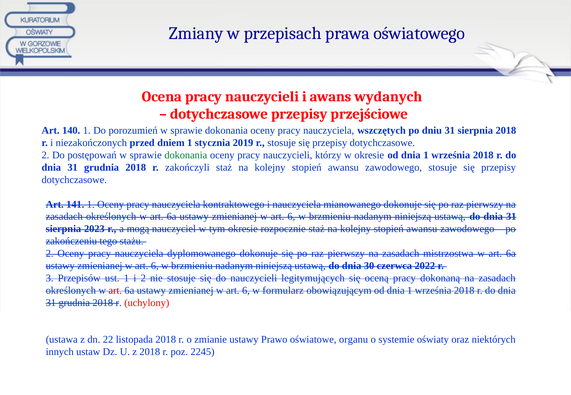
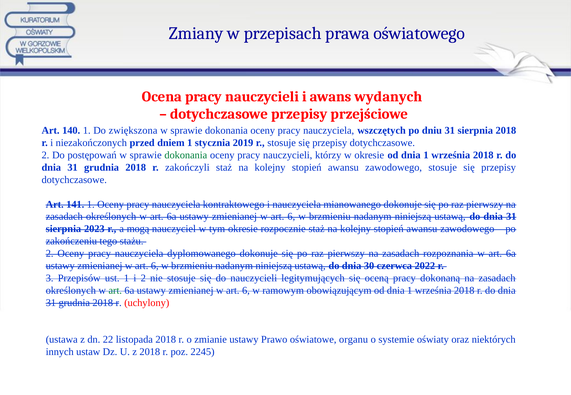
porozumień: porozumień -> zwiększona
mistrzostwa: mistrzostwa -> rozpoznania
art at (115, 291) colour: red -> green
formularz: formularz -> ramowym
